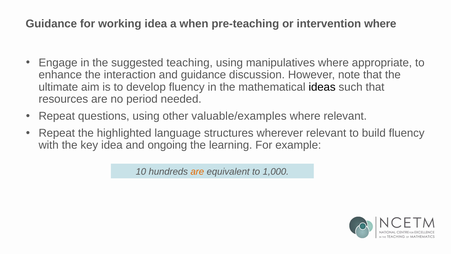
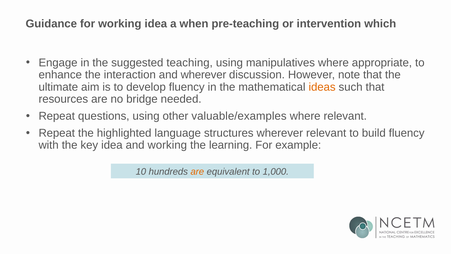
intervention where: where -> which
and guidance: guidance -> wherever
ideas colour: black -> orange
period: period -> bridge
and ongoing: ongoing -> working
